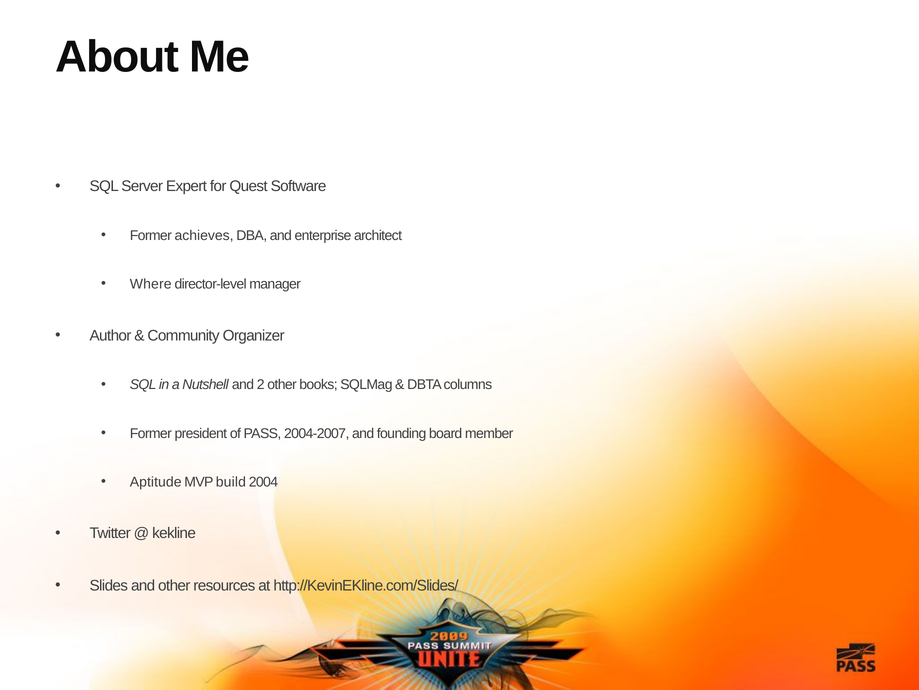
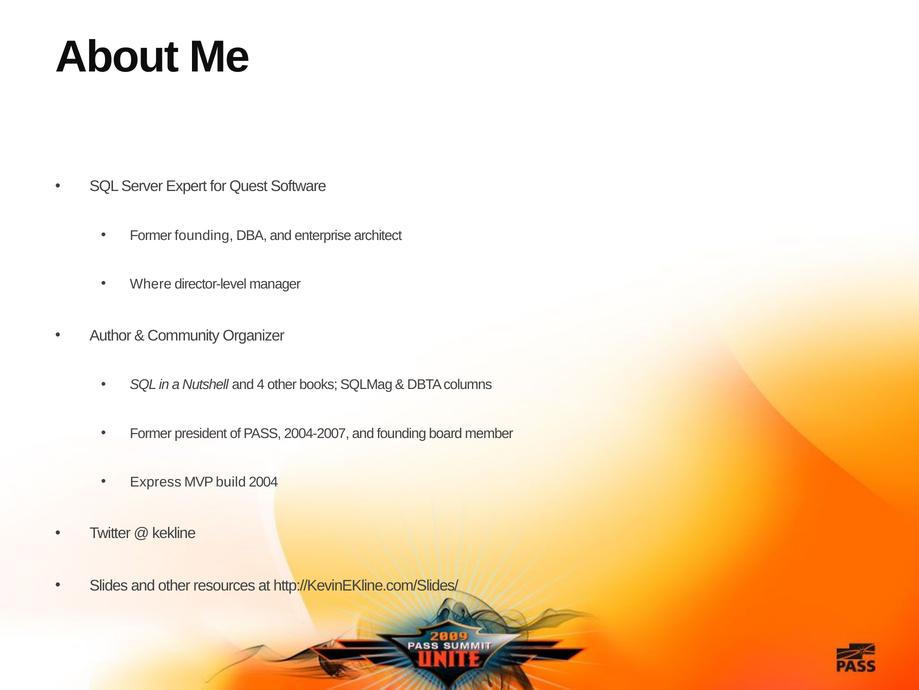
Former achieves: achieves -> founding
2: 2 -> 4
Aptitude: Aptitude -> Express
